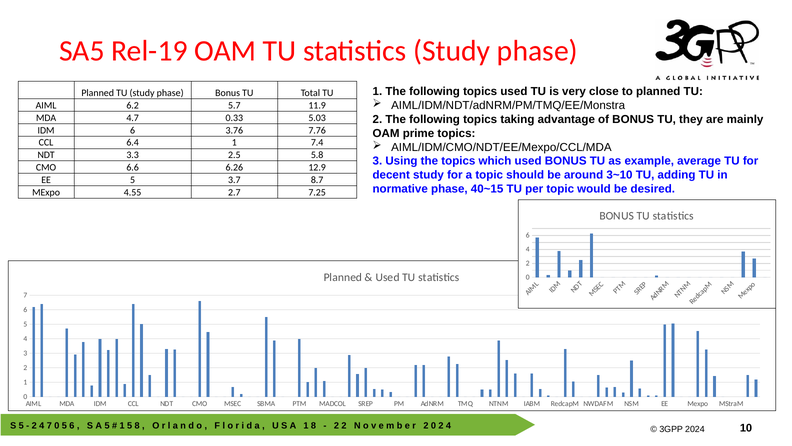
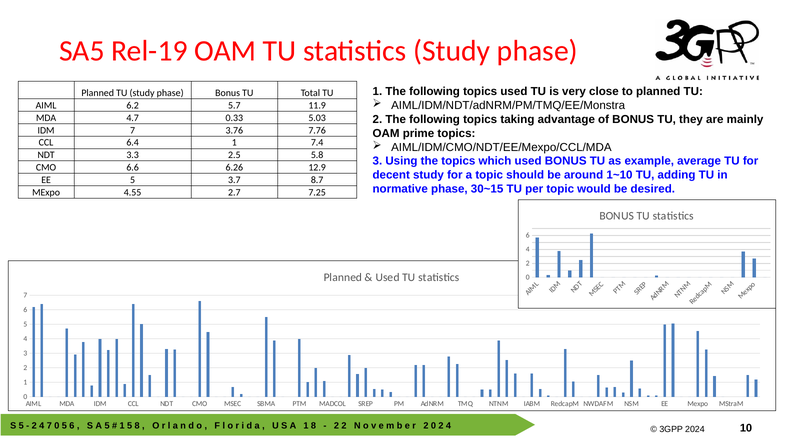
IDM 6: 6 -> 7
3~10: 3~10 -> 1~10
40~15: 40~15 -> 30~15
